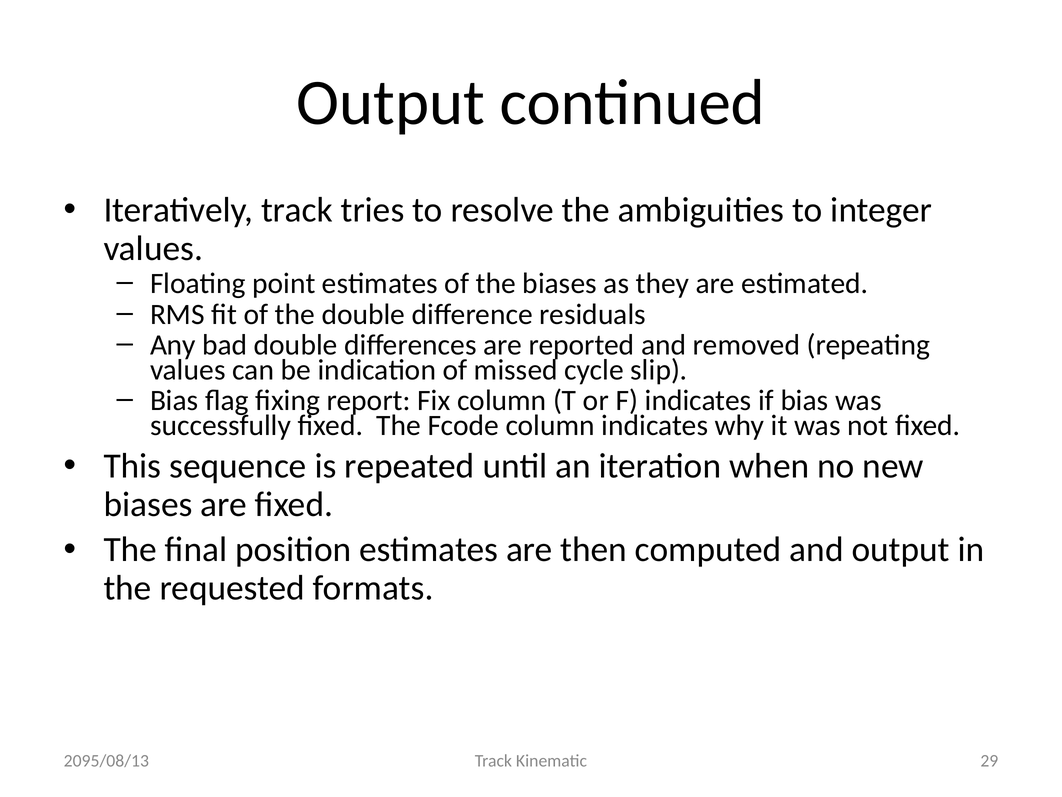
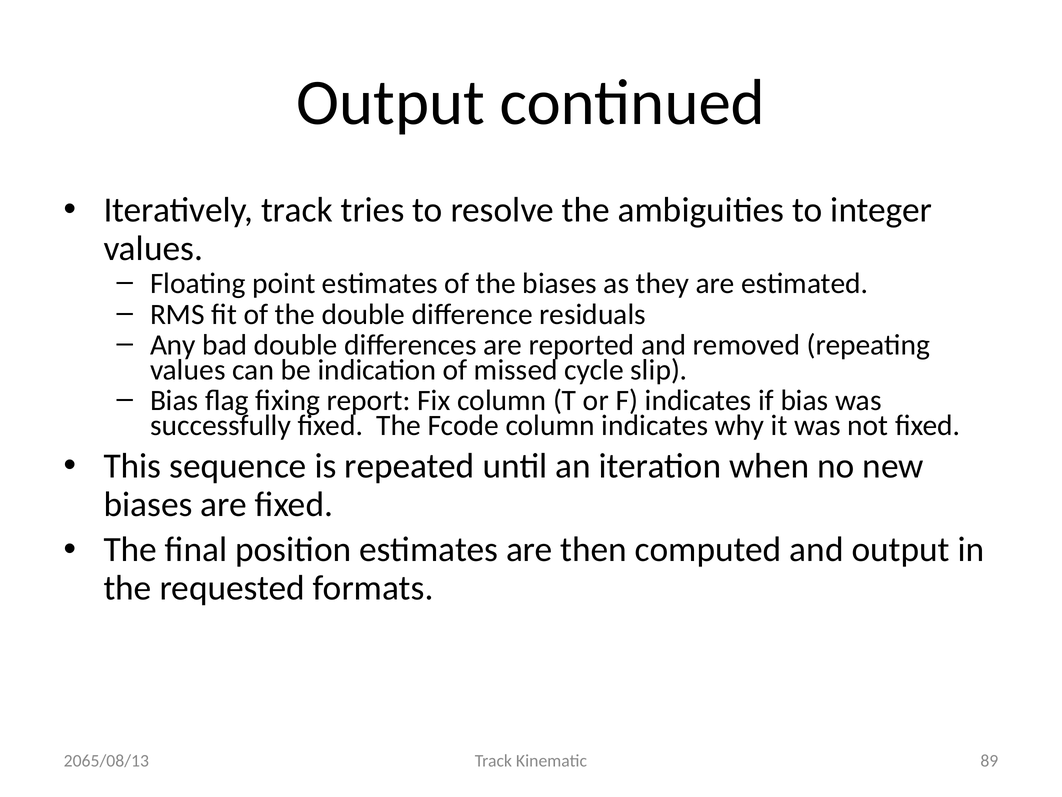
29: 29 -> 89
2095/08/13: 2095/08/13 -> 2065/08/13
